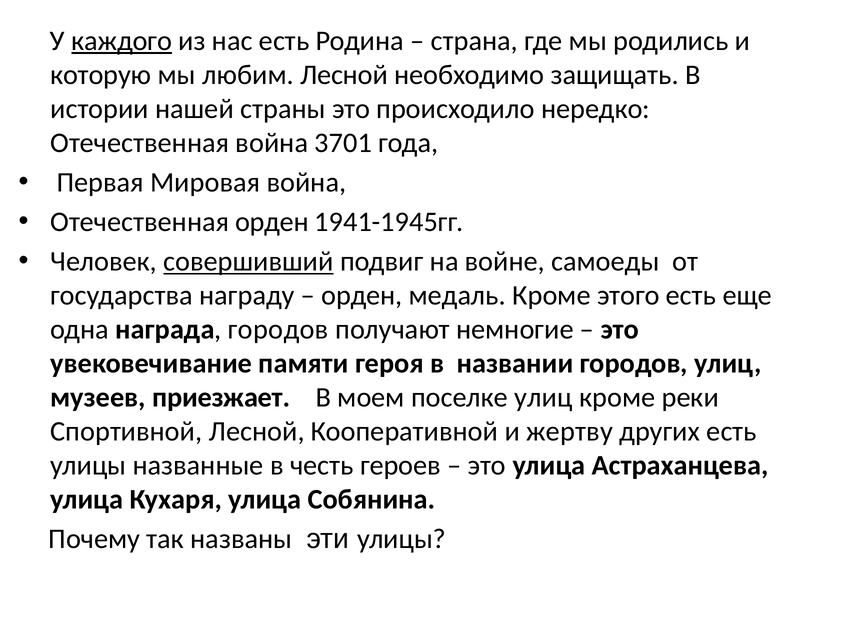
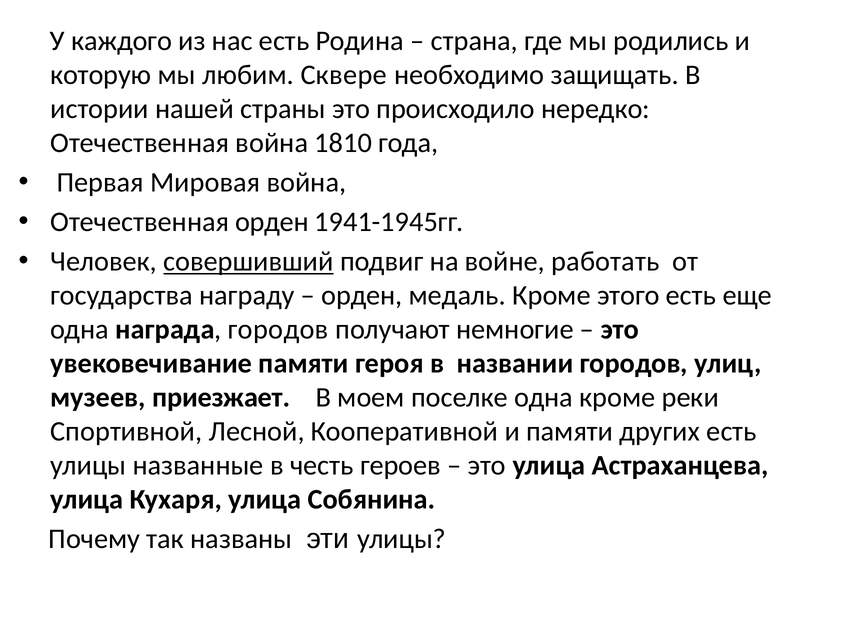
каждого underline: present -> none
любим Лесной: Лесной -> Сквере
3701: 3701 -> 1810
самоеды: самоеды -> работать
поселке улиц: улиц -> одна
и жертву: жертву -> памяти
